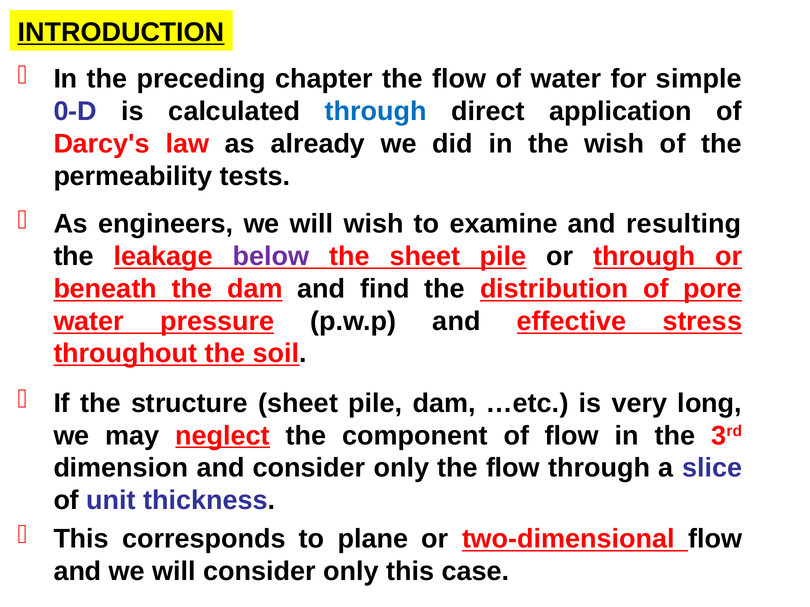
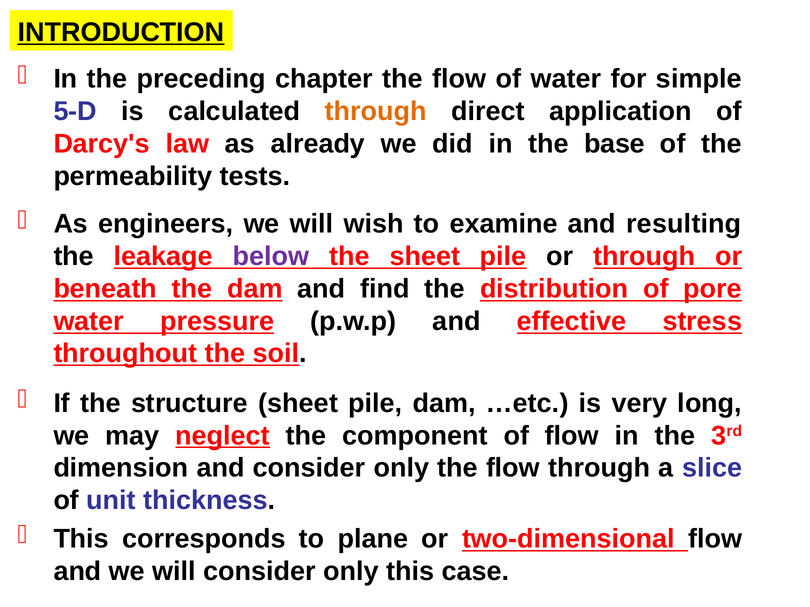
0-D: 0-D -> 5-D
through at (376, 112) colour: blue -> orange
the wish: wish -> base
